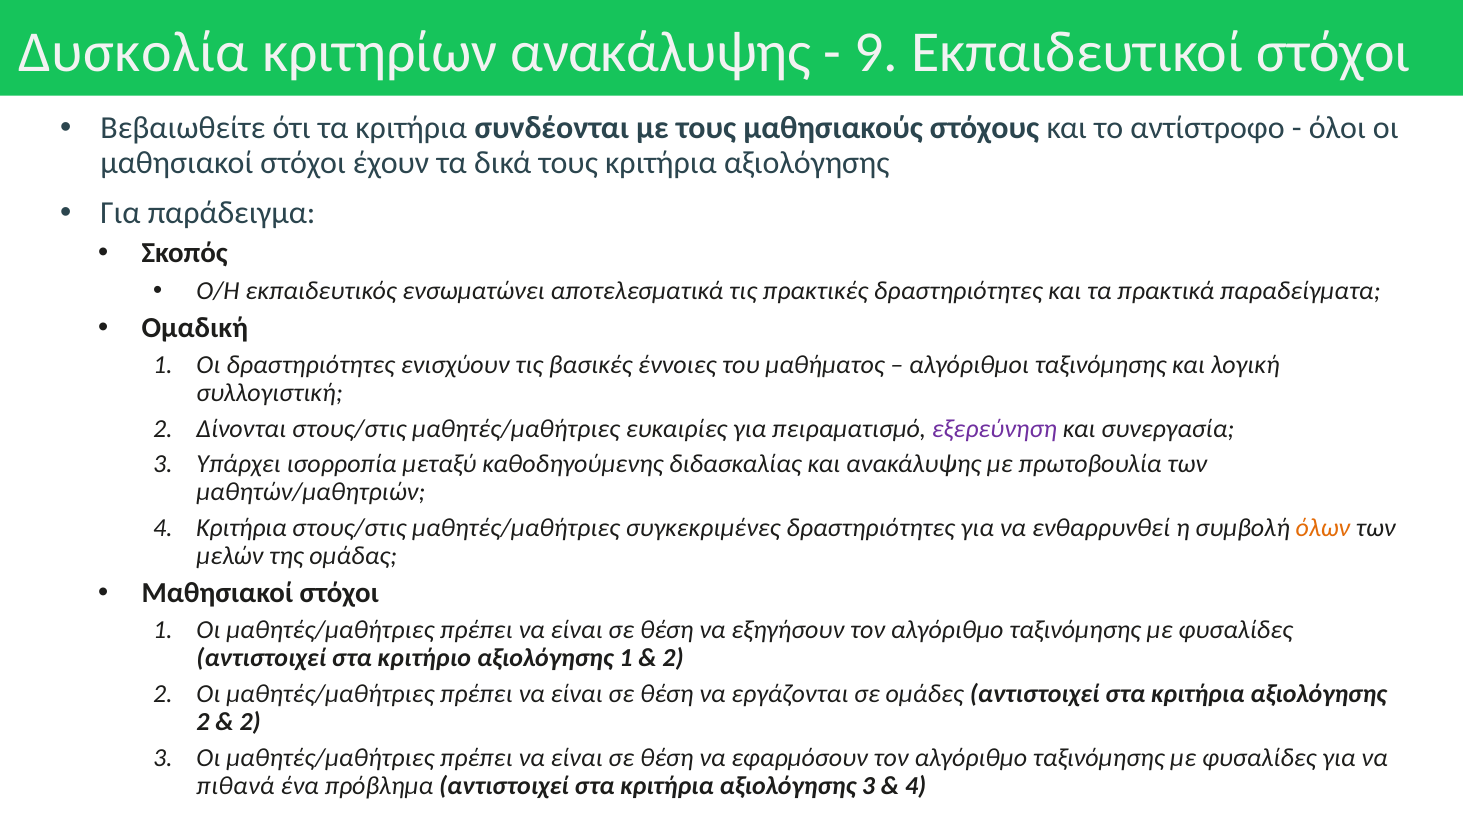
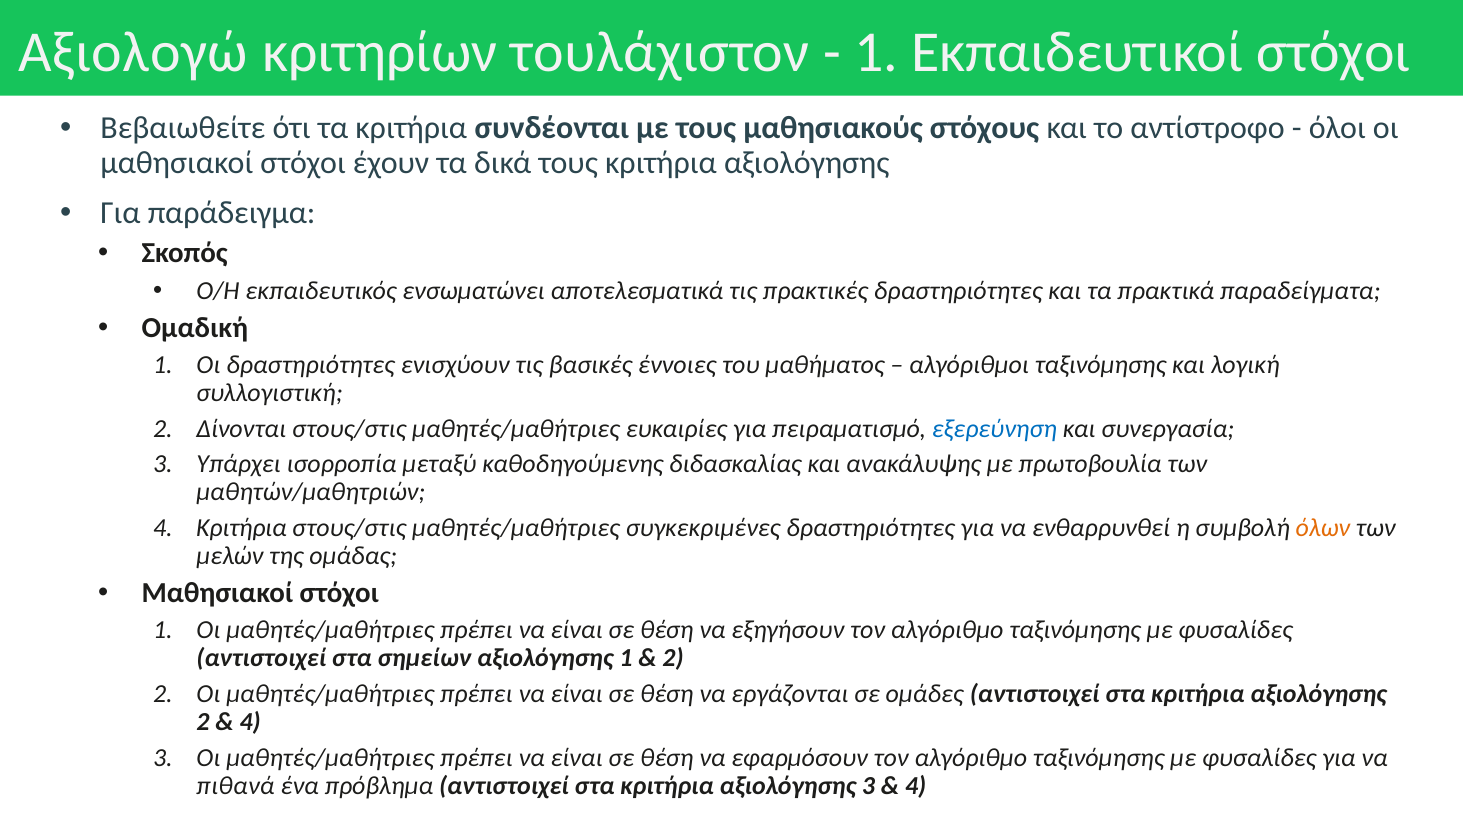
Δυσκολία: Δυσκολία -> Αξιολογώ
κριτηρίων ανακάλυψης: ανακάλυψης -> τουλάχιστον
9 at (876, 52): 9 -> 1
εξερεύνηση colour: purple -> blue
κριτήριο: κριτήριο -> σημείων
2 at (250, 722): 2 -> 4
